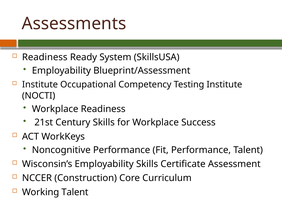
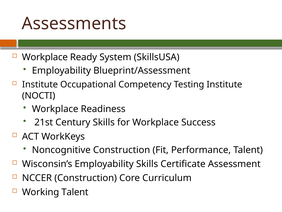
Readiness at (45, 57): Readiness -> Workplace
Noncognitive Performance: Performance -> Construction
